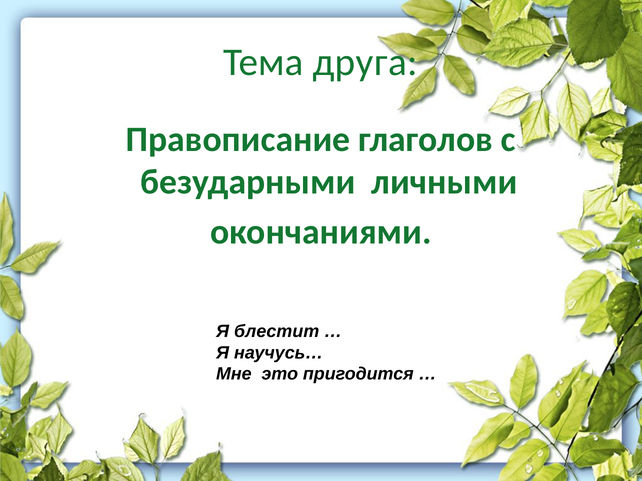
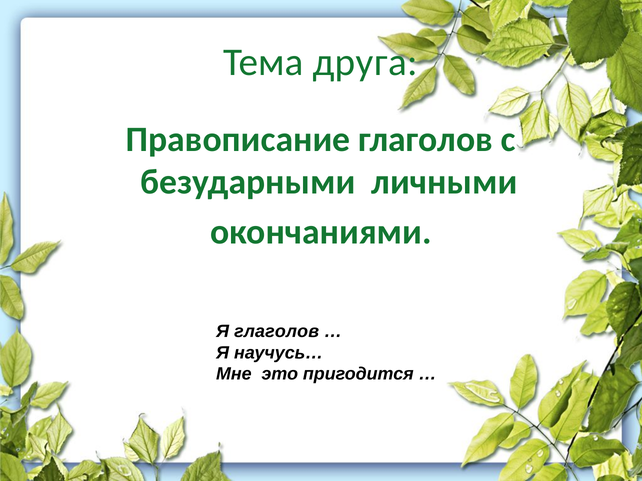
Я блестит: блестит -> глаголов
